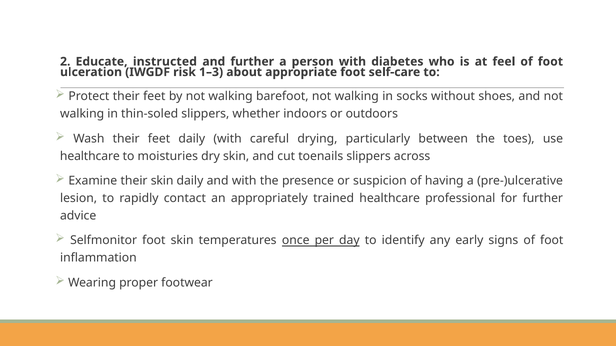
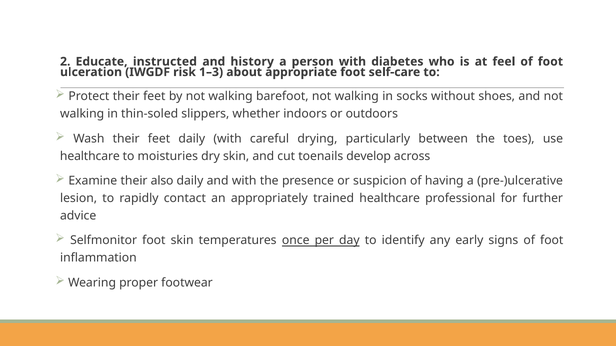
and further: further -> history
toenails slippers: slippers -> develop
their skin: skin -> also
